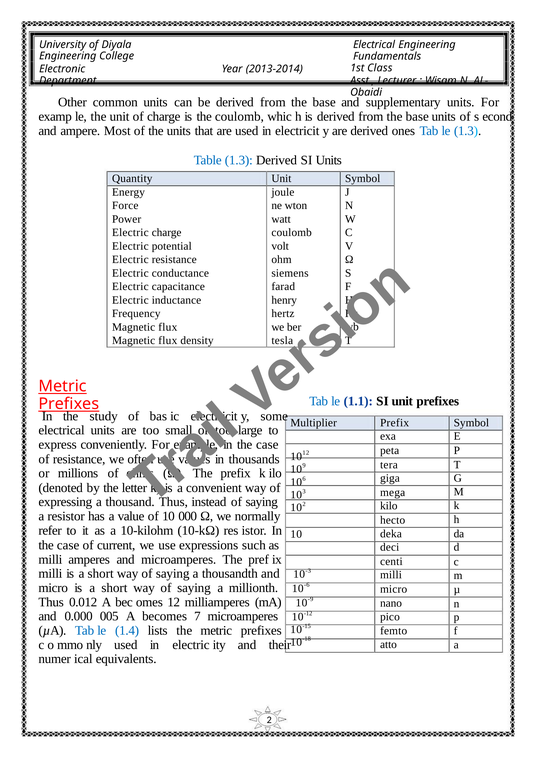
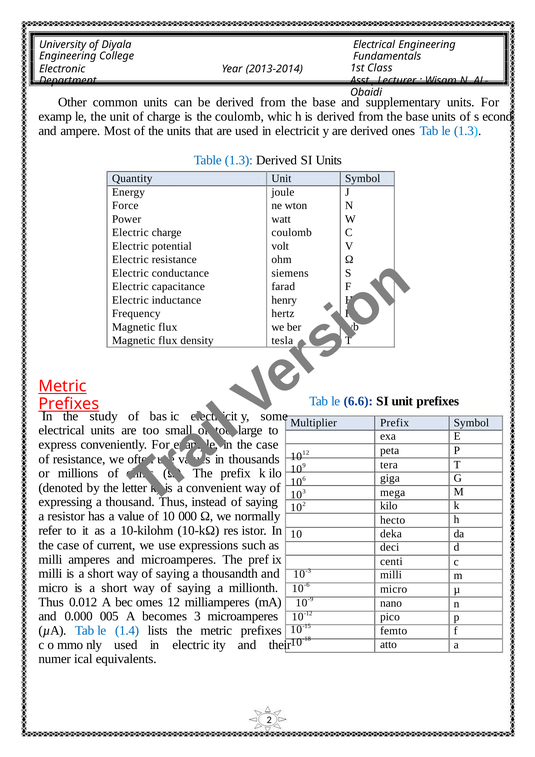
1.1: 1.1 -> 6.6
7: 7 -> 3
